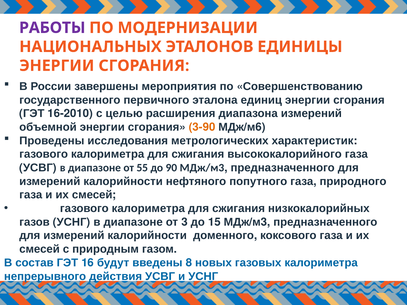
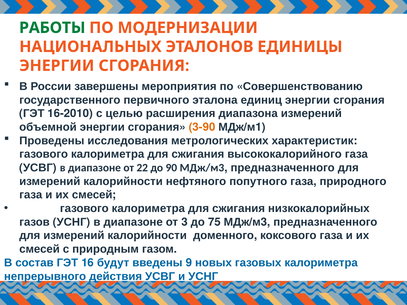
РАБОТЫ colour: purple -> green
6: 6 -> 1
55: 55 -> 22
15: 15 -> 75
8: 8 -> 9
